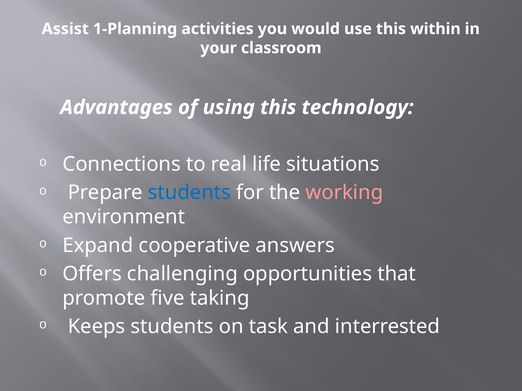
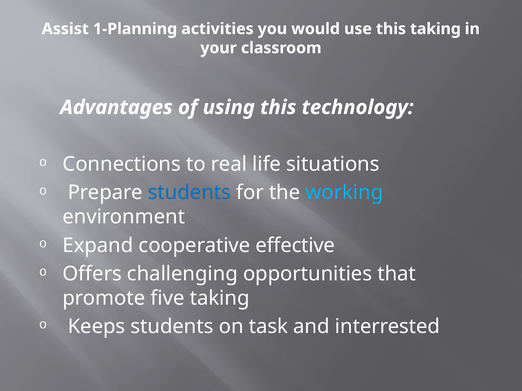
this within: within -> taking
working colour: pink -> light blue
answers: answers -> effective
